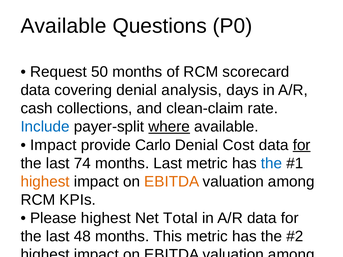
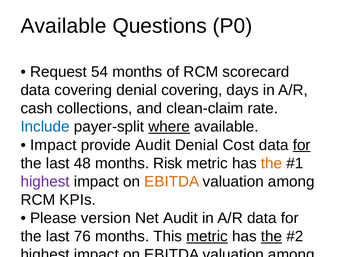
50: 50 -> 54
denial analysis: analysis -> covering
provide Carlo: Carlo -> Audit
74: 74 -> 48
months Last: Last -> Risk
the at (271, 163) colour: blue -> orange
highest at (45, 182) colour: orange -> purple
Please highest: highest -> version
Net Total: Total -> Audit
48: 48 -> 76
metric at (207, 237) underline: none -> present
the at (271, 237) underline: none -> present
